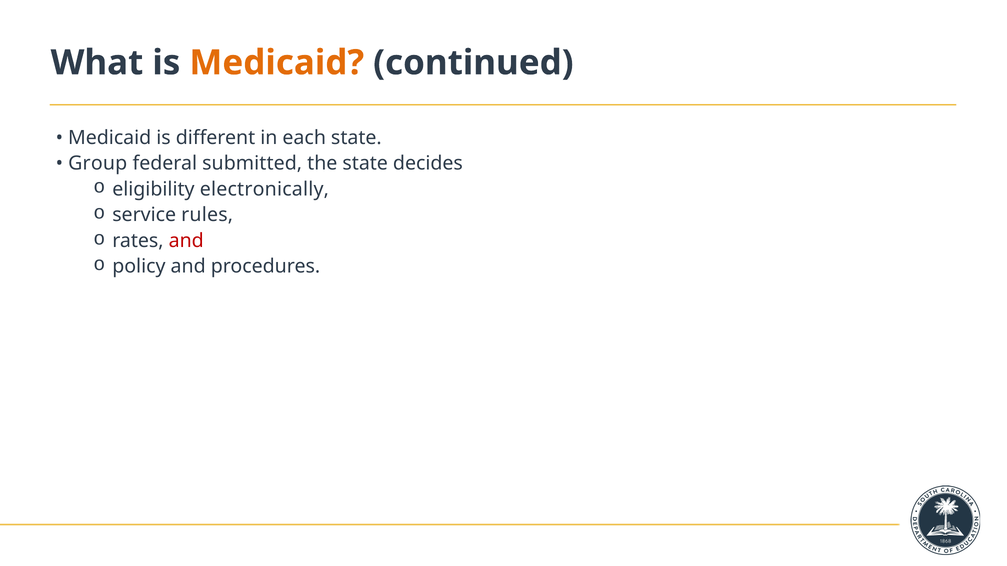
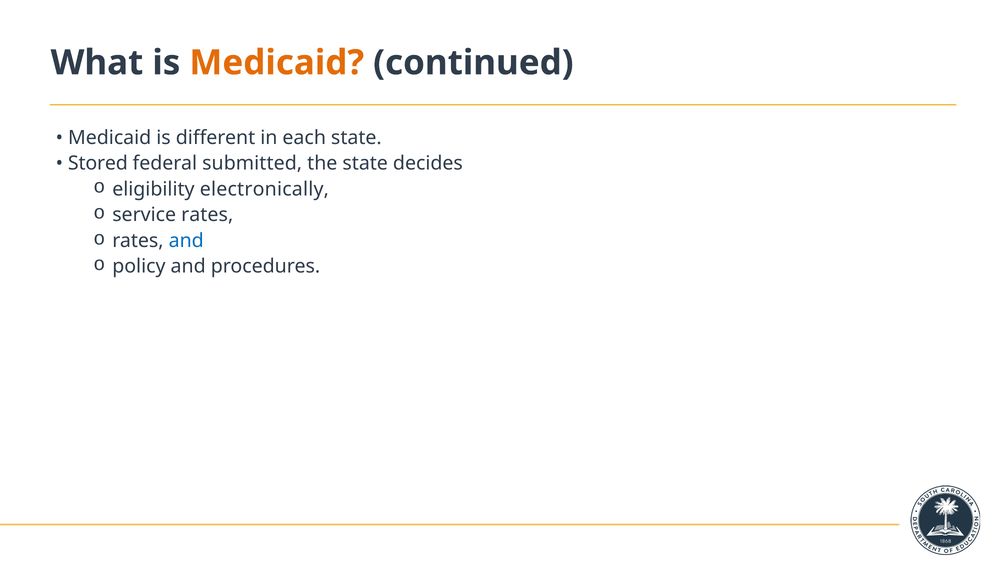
Group: Group -> Stored
service rules: rules -> rates
and at (186, 241) colour: red -> blue
